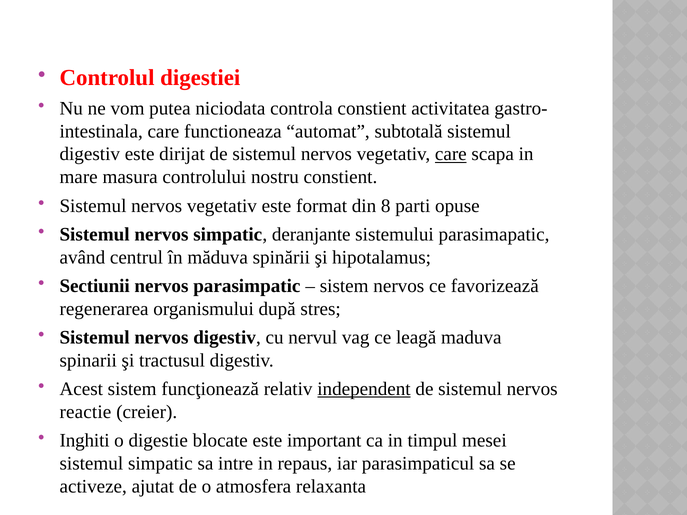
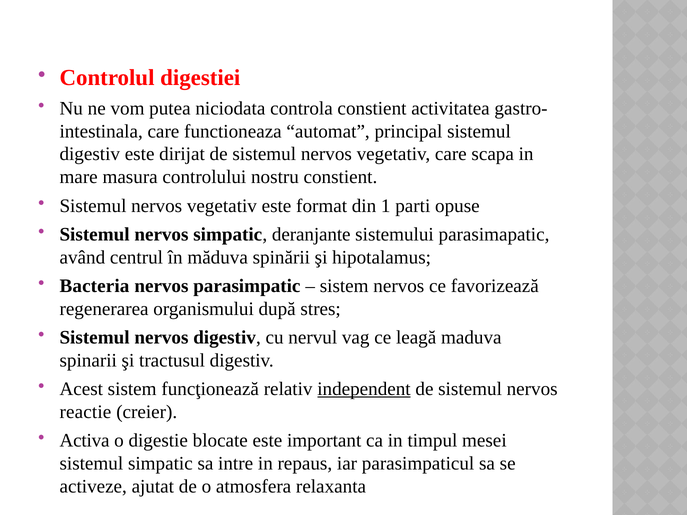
subtotală: subtotală -> principal
care at (451, 154) underline: present -> none
8: 8 -> 1
Sectiunii: Sectiunii -> Bacteria
Inghiti: Inghiti -> Activa
